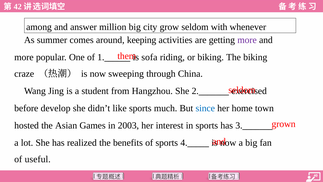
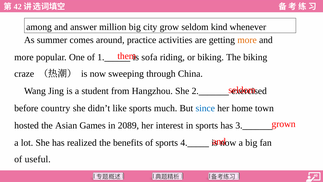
with: with -> kind
keeping: keeping -> practice
more at (247, 40) colour: purple -> orange
develop: develop -> country
2003: 2003 -> 2089
